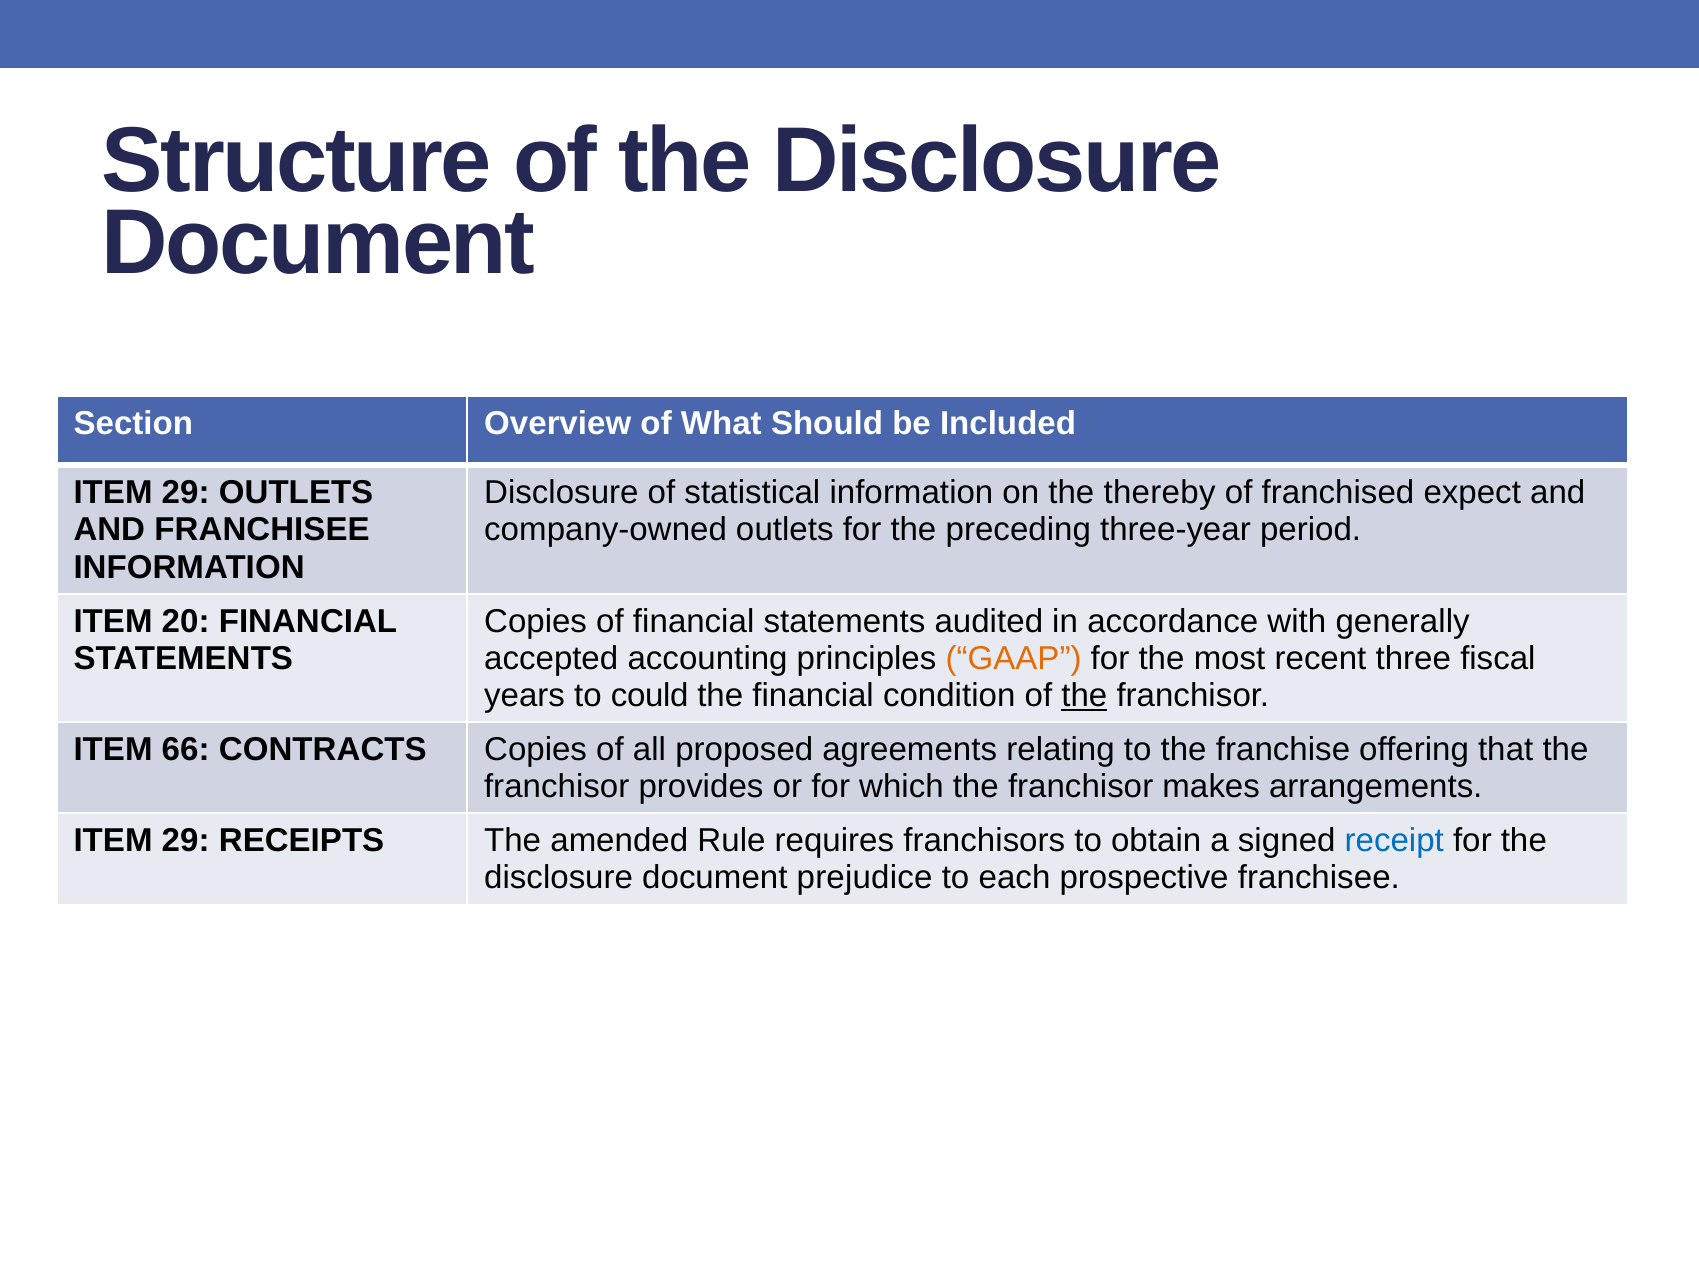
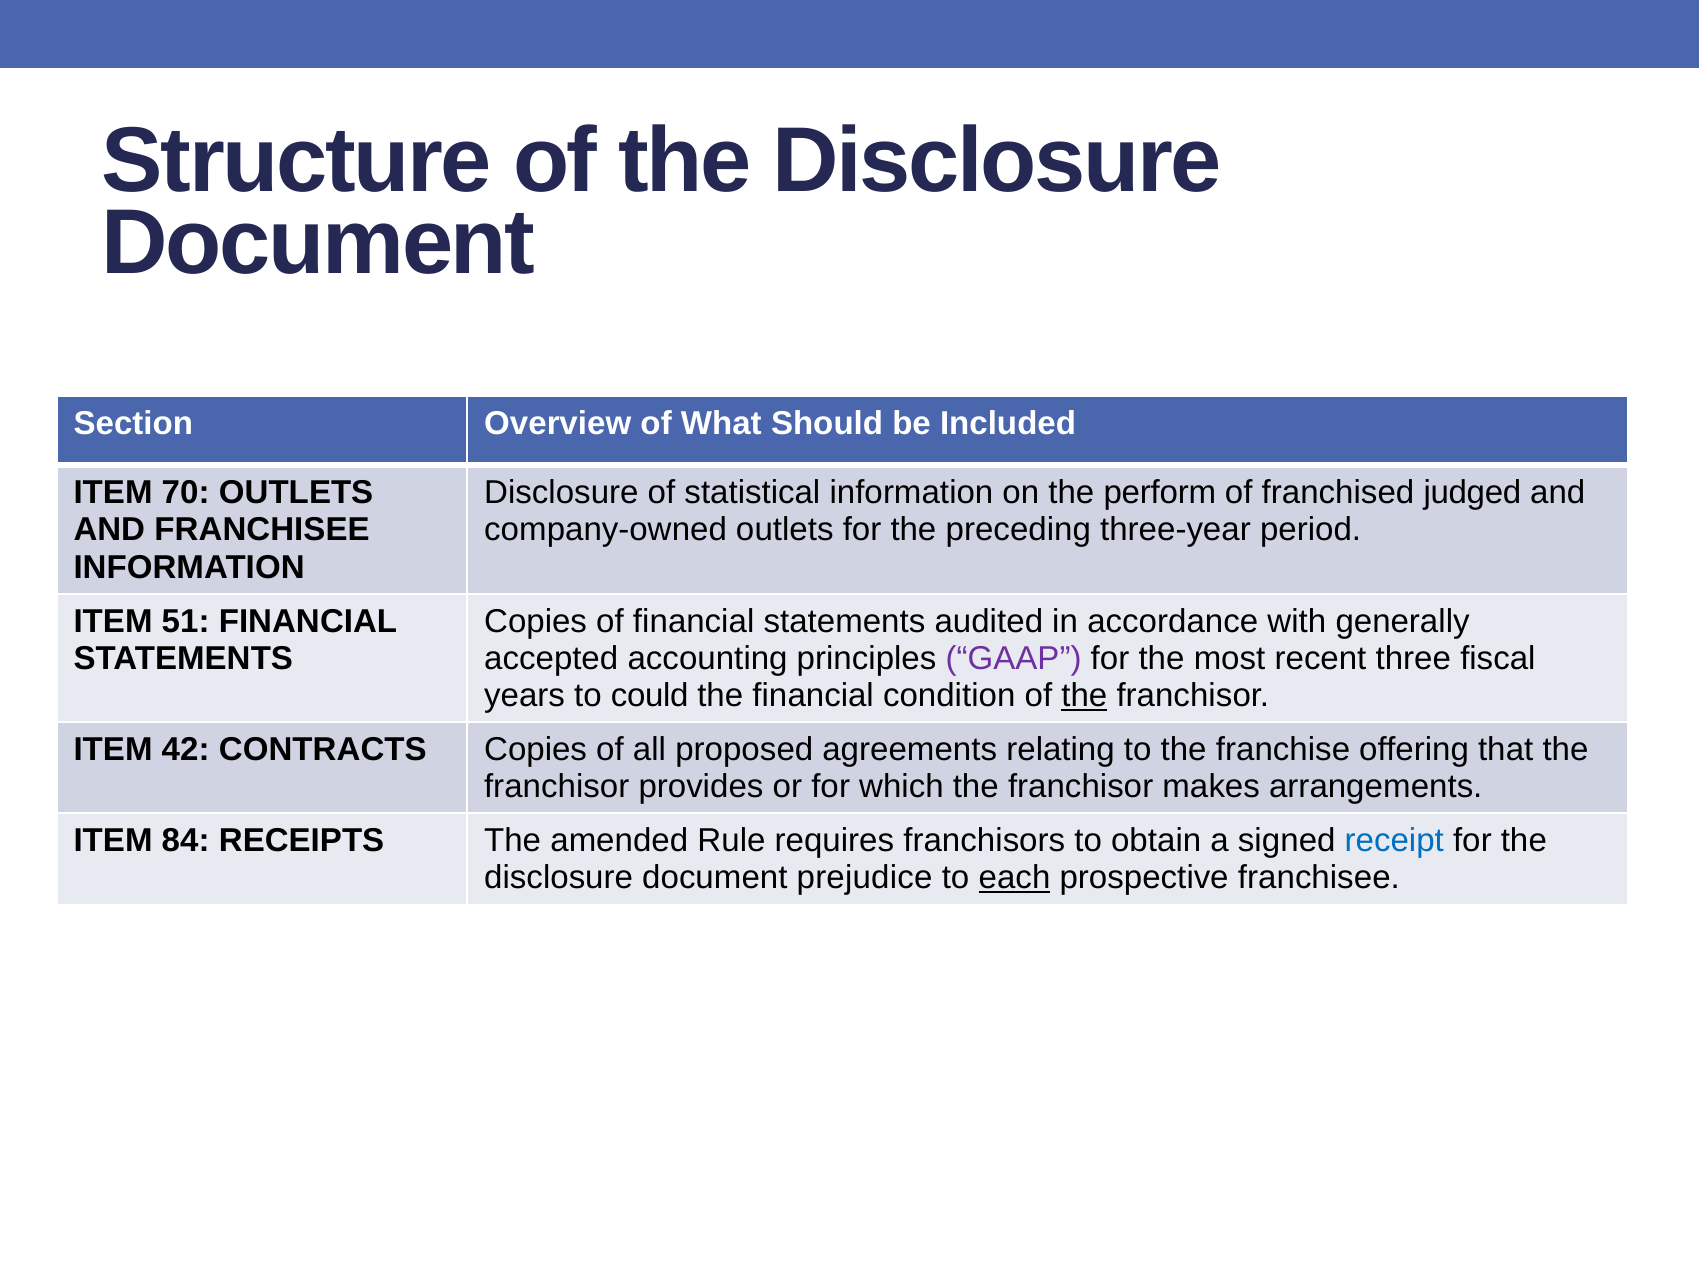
29 at (186, 493): 29 -> 70
thereby: thereby -> perform
expect: expect -> judged
20: 20 -> 51
GAAP colour: orange -> purple
66: 66 -> 42
29 at (186, 841): 29 -> 84
each underline: none -> present
